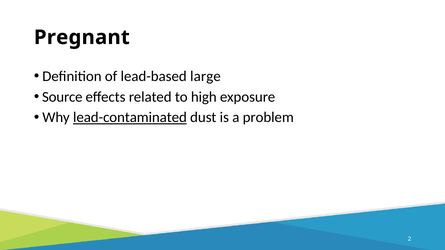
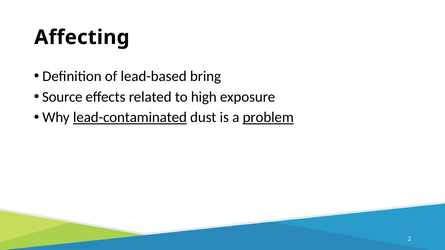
Pregnant: Pregnant -> Affecting
large: large -> bring
problem underline: none -> present
